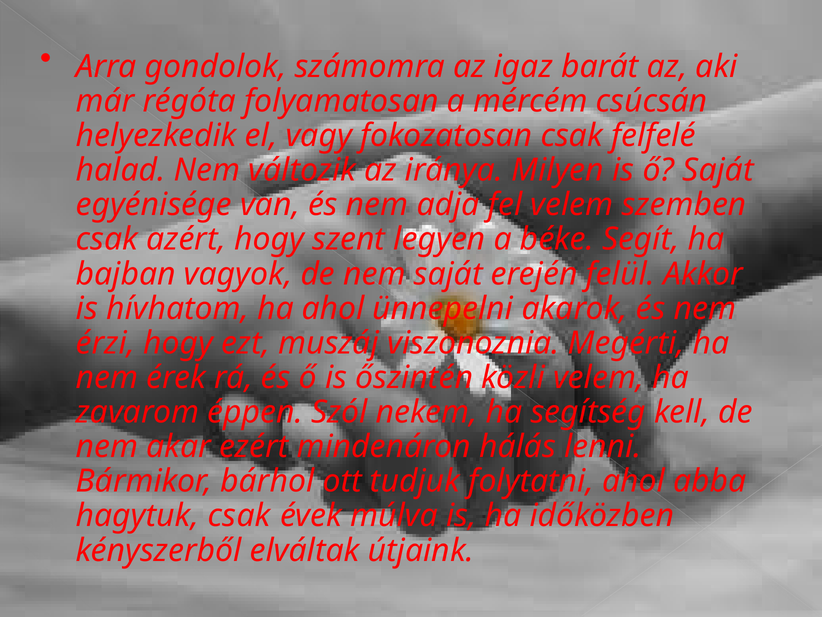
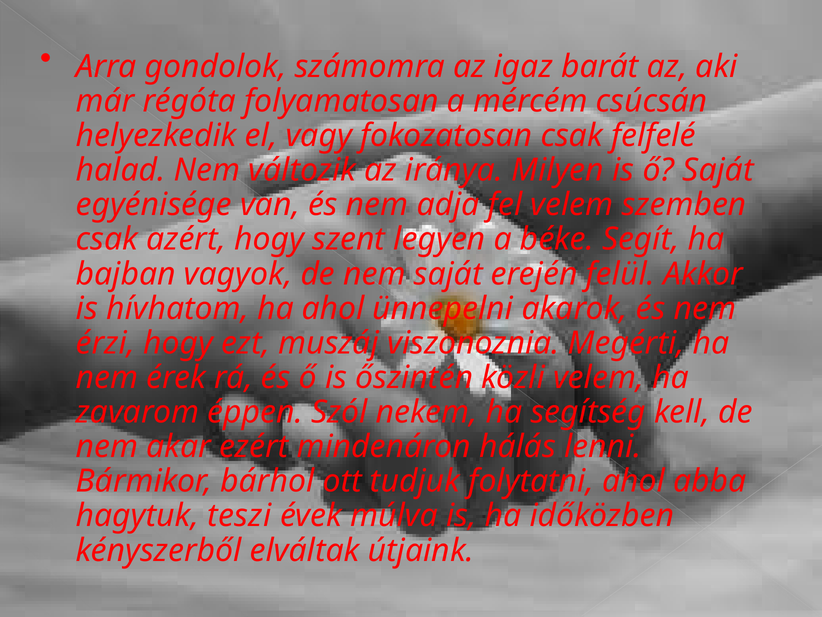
hagytuk csak: csak -> teszi
